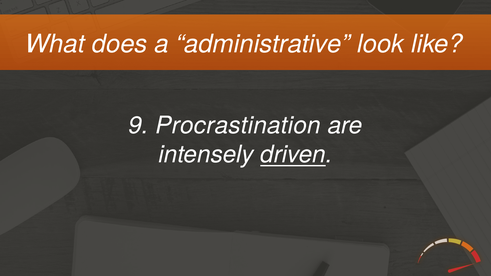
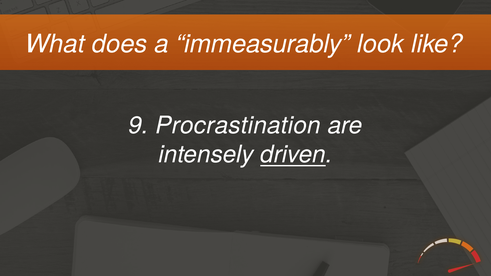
administrative: administrative -> immeasurably
